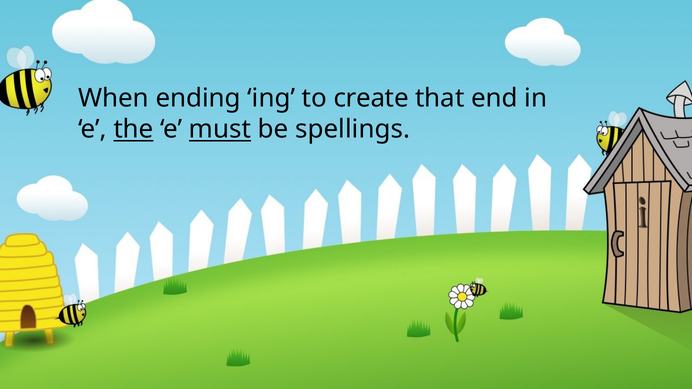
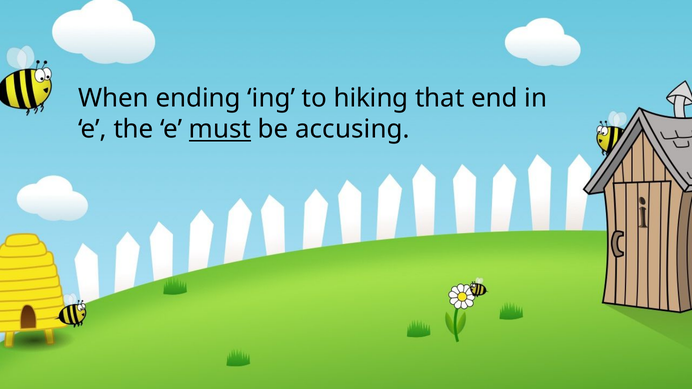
create: create -> hiking
the underline: present -> none
spellings: spellings -> accusing
